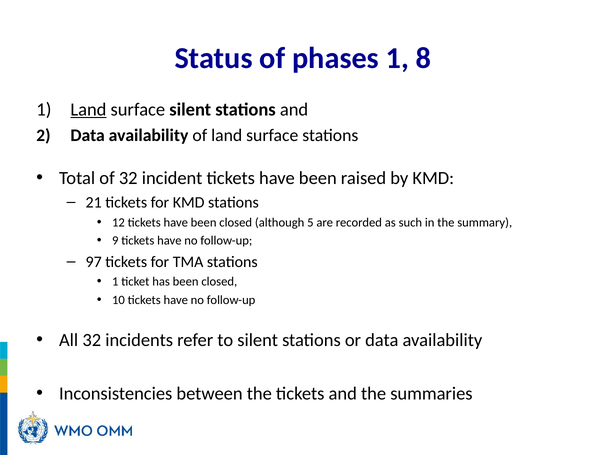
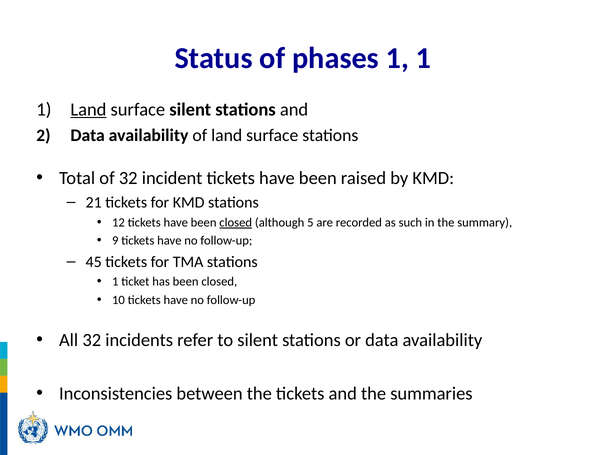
phases 1 8: 8 -> 1
closed at (236, 222) underline: none -> present
97: 97 -> 45
